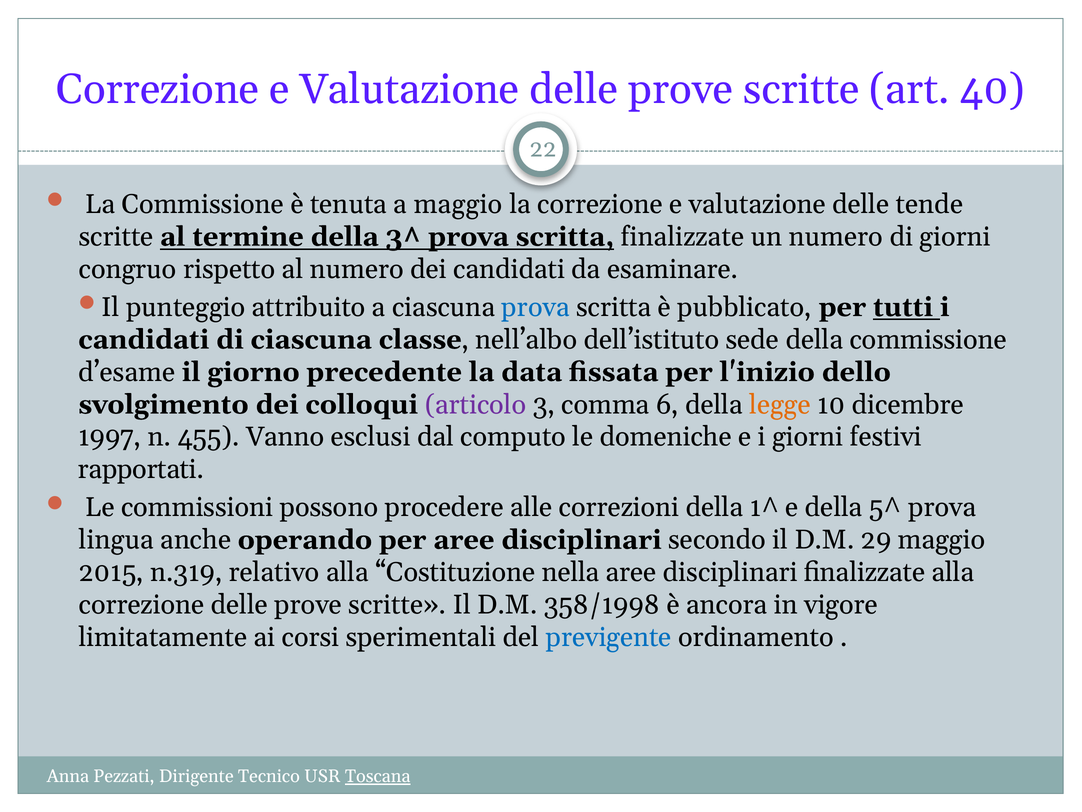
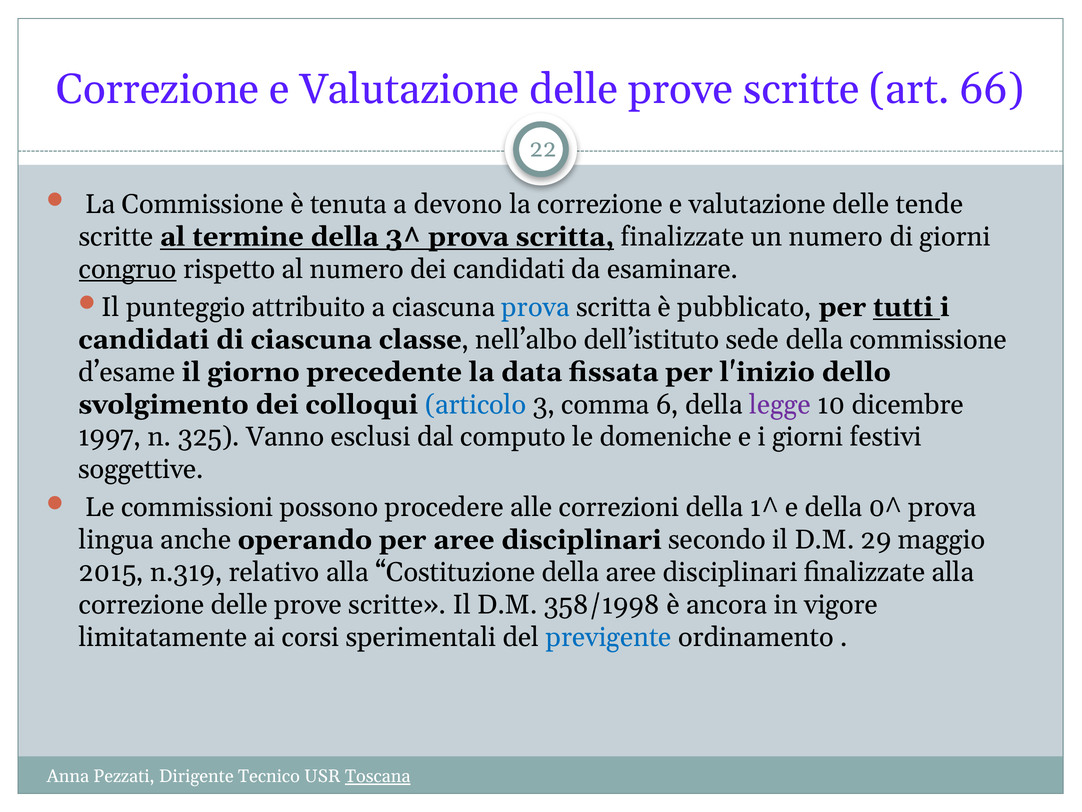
40: 40 -> 66
a maggio: maggio -> devono
congruo underline: none -> present
articolo colour: purple -> blue
legge colour: orange -> purple
455: 455 -> 325
rapportati: rapportati -> soggettive
5^: 5^ -> 0^
Costituzione nella: nella -> della
